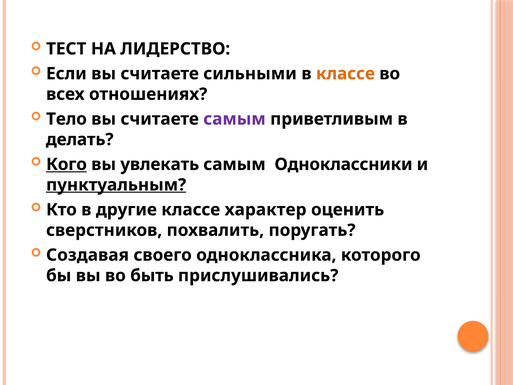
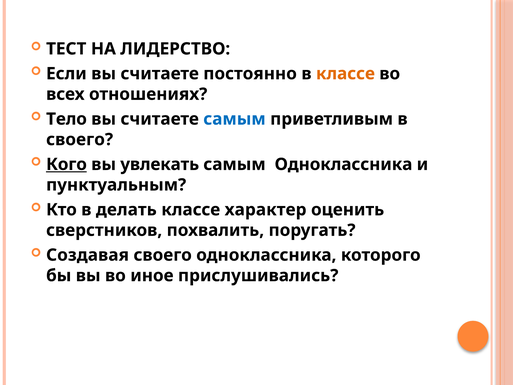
сильными: сильными -> постоянно
самым at (234, 119) colour: purple -> blue
делать at (80, 139): делать -> своего
самым Одноклассники: Одноклассники -> Одноклассника
пунктуальным underline: present -> none
другие: другие -> делать
быть: быть -> иное
